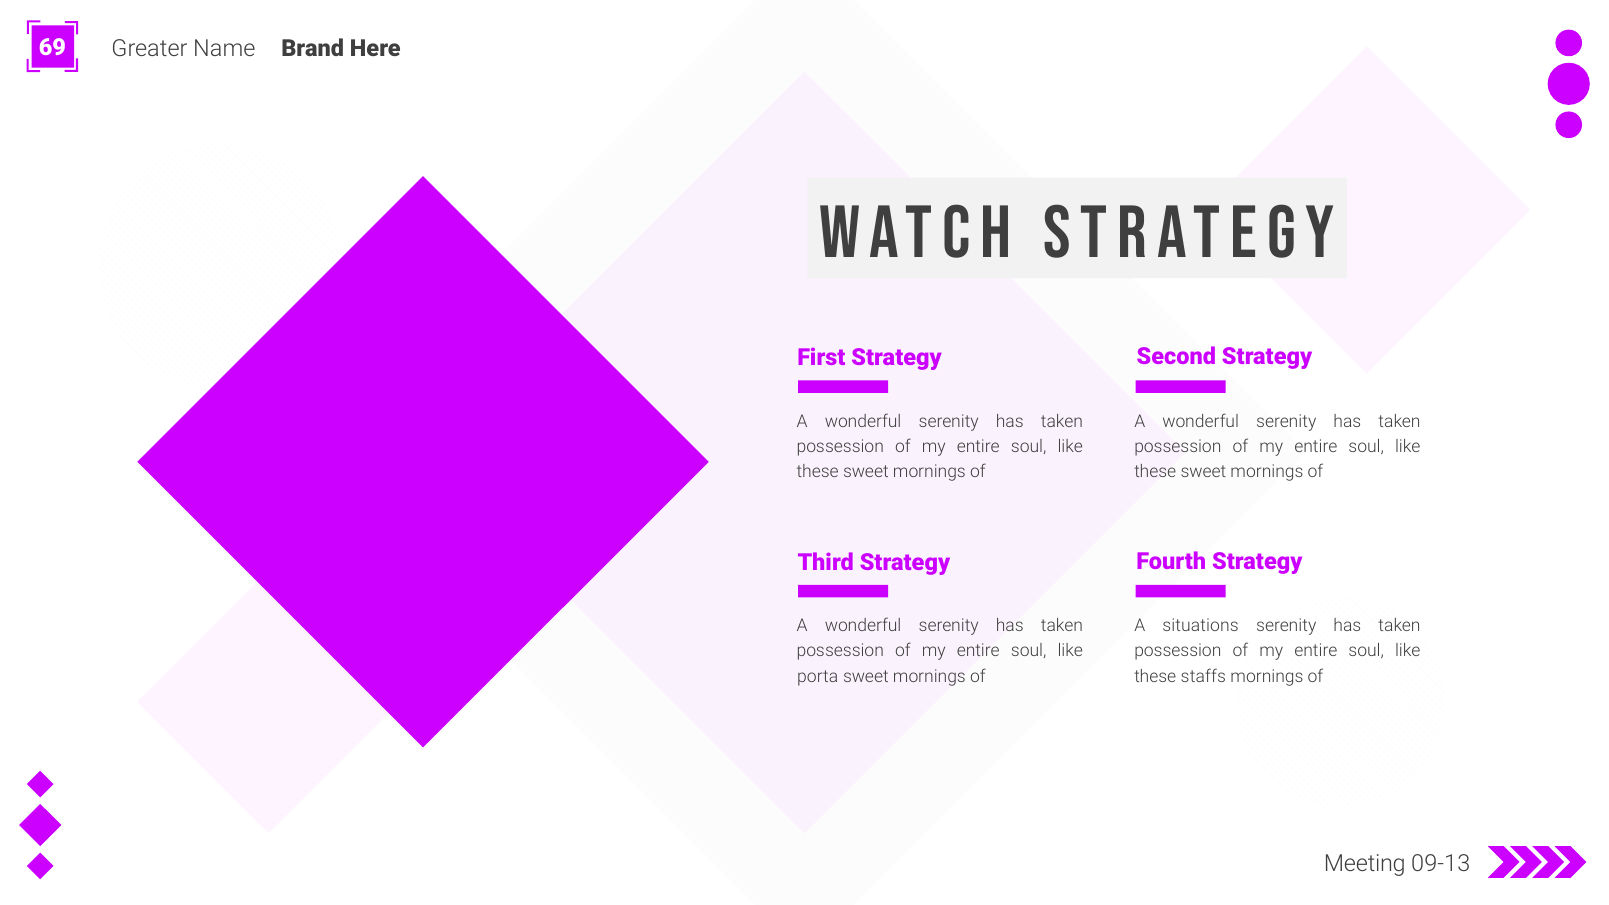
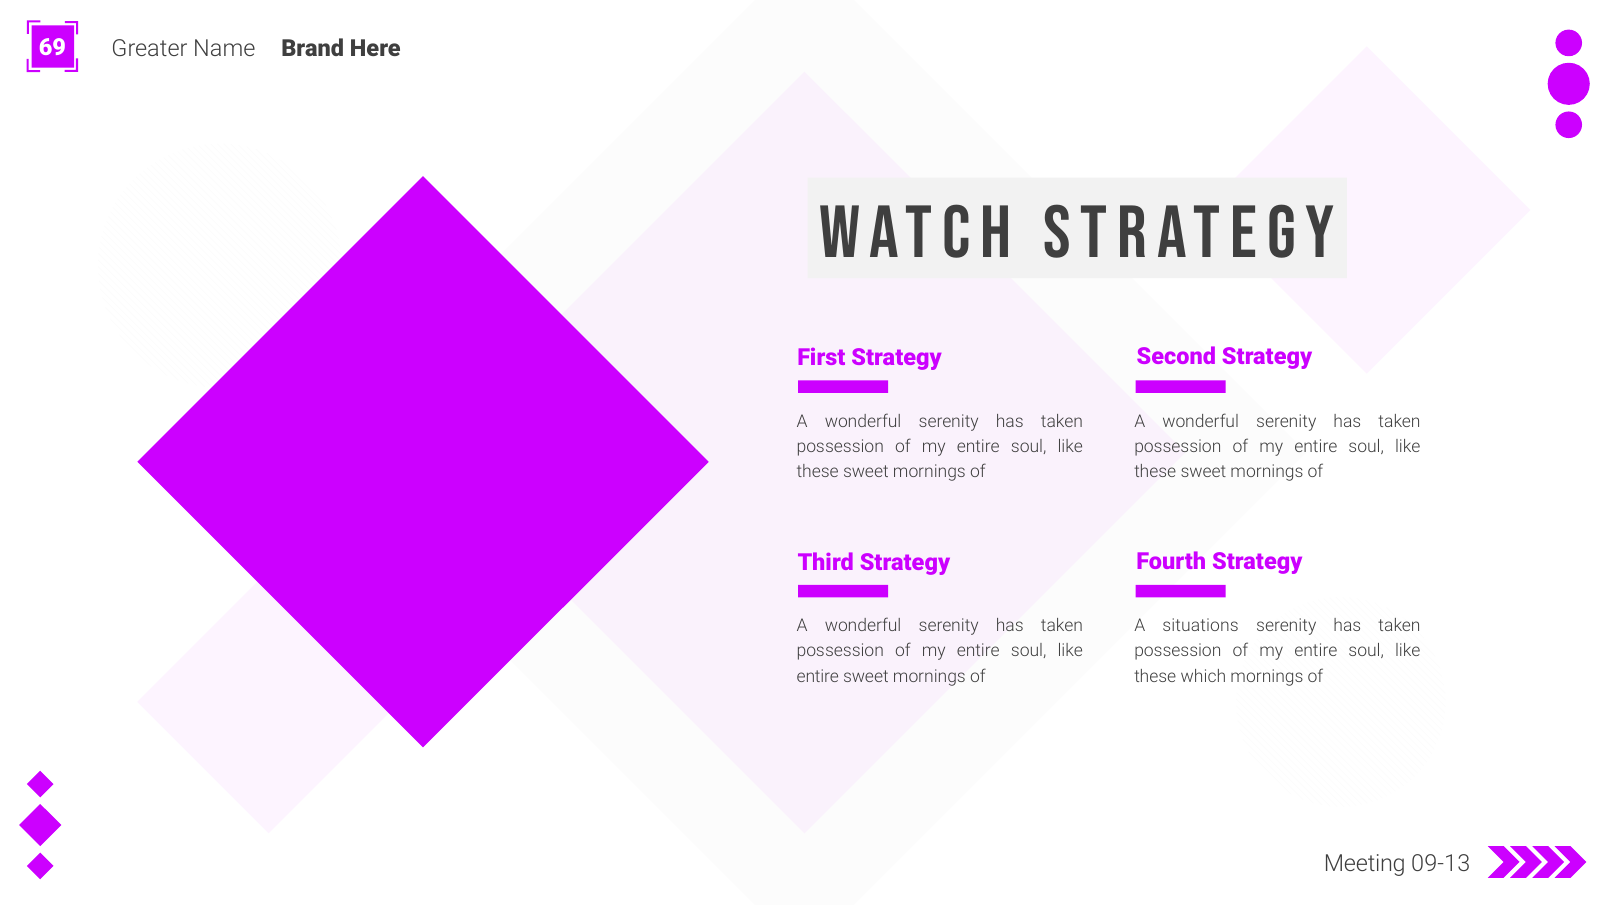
porta at (818, 676): porta -> entire
staffs: staffs -> which
